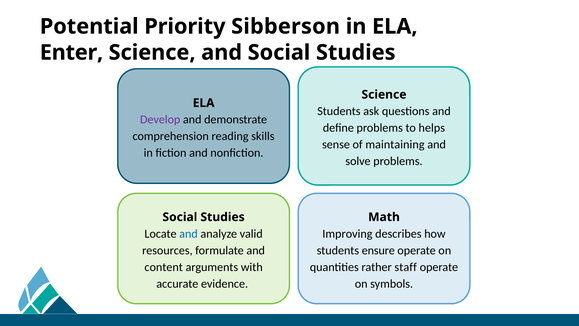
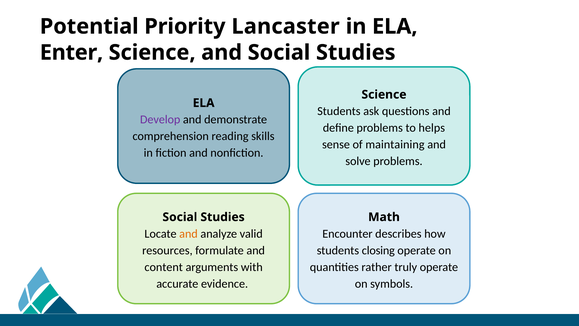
Sibberson: Sibberson -> Lancaster
and at (188, 234) colour: blue -> orange
Improving: Improving -> Encounter
ensure: ensure -> closing
staff: staff -> truly
